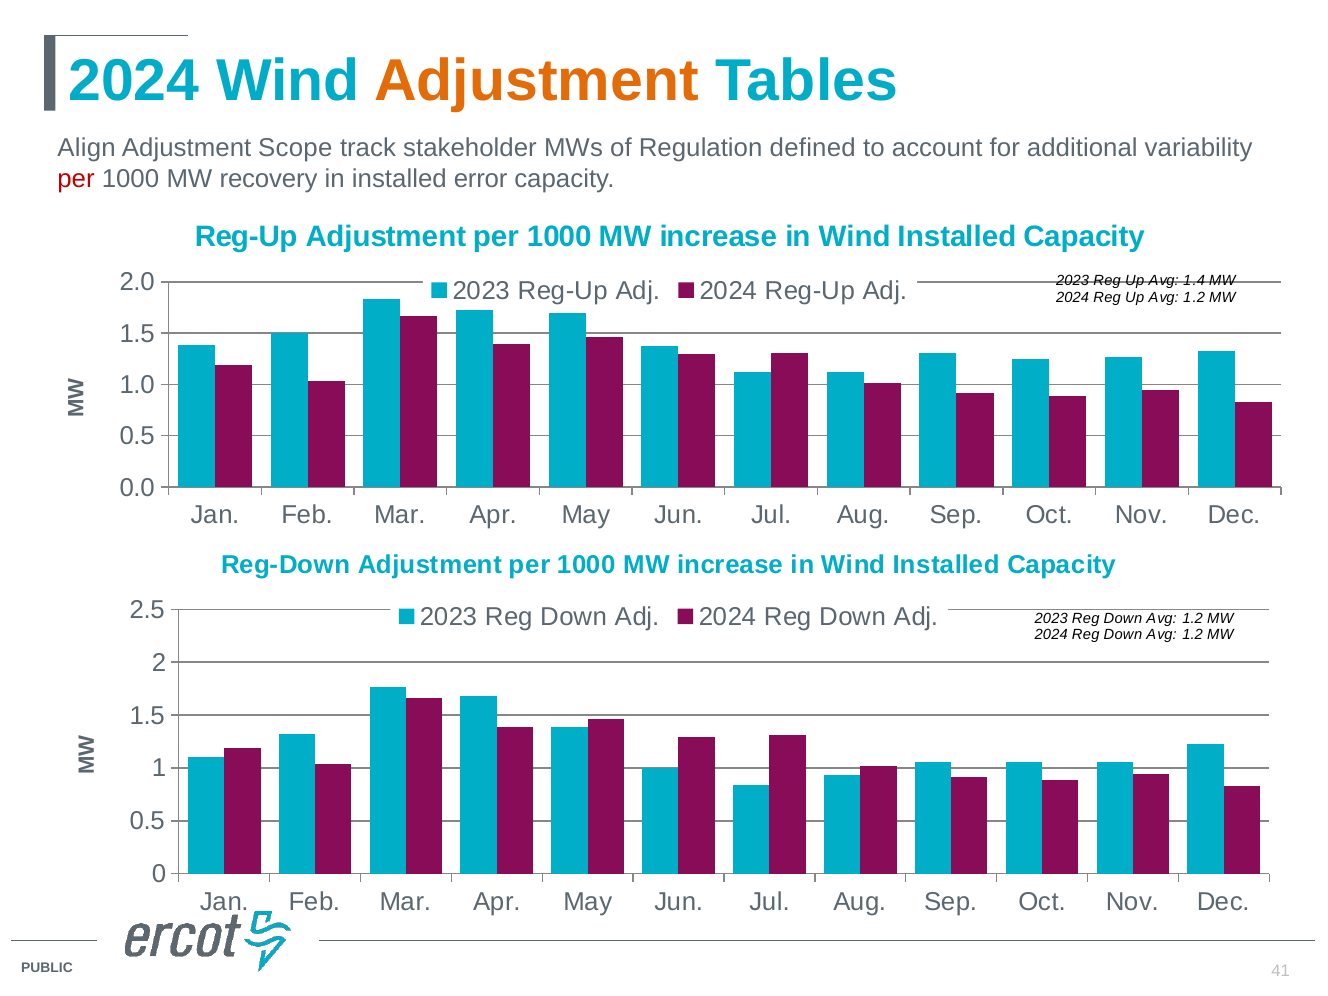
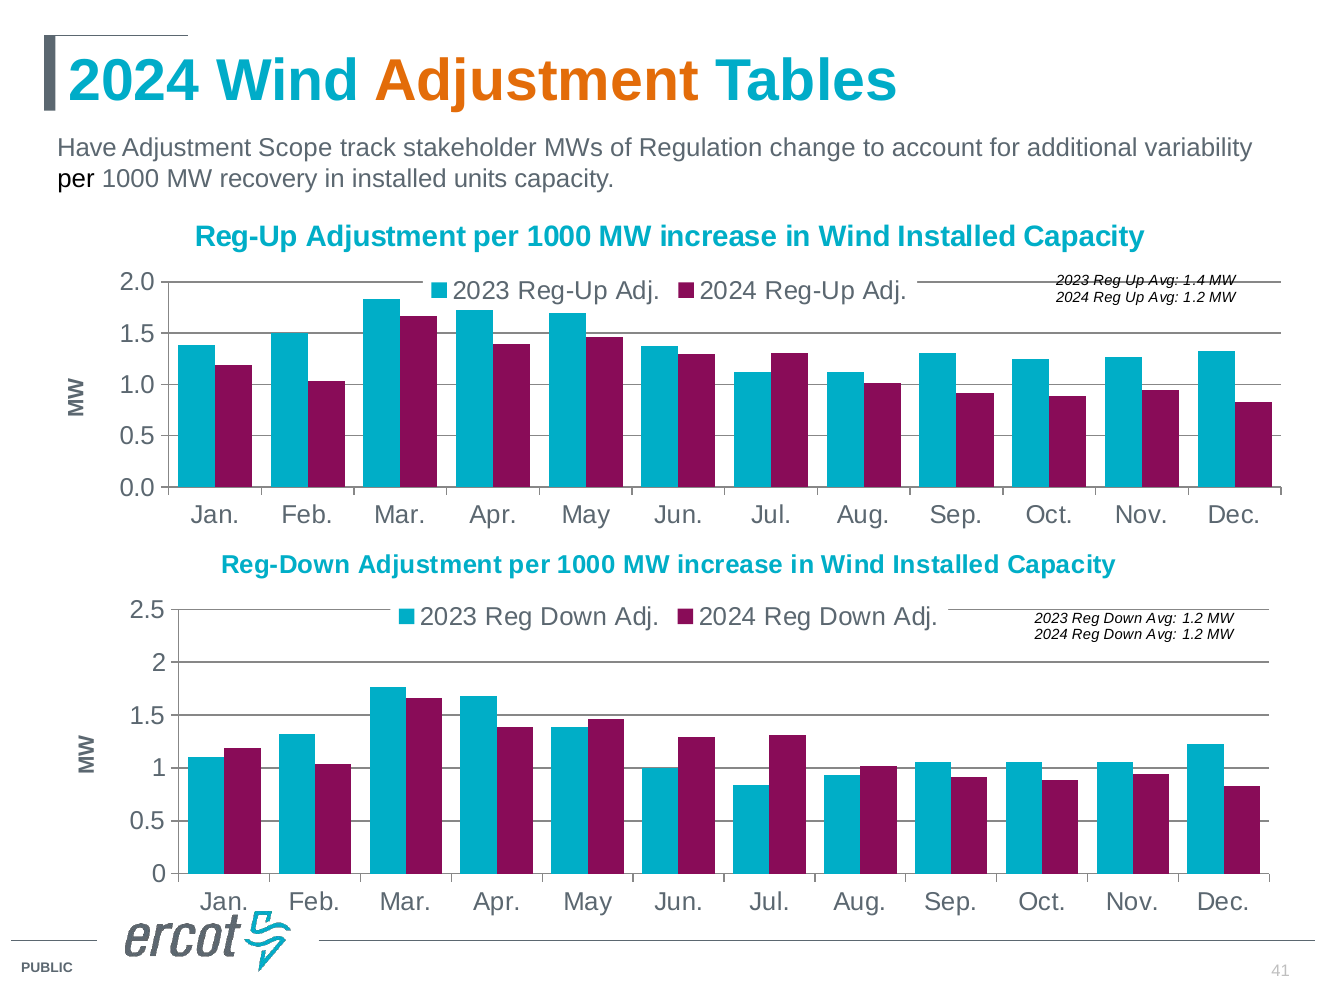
Align: Align -> Have
defined: defined -> change
per at (76, 179) colour: red -> black
error: error -> units
